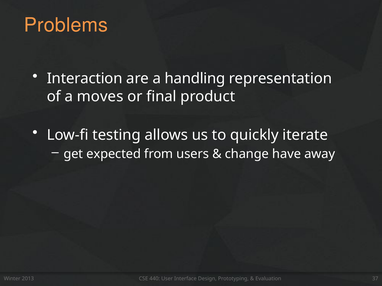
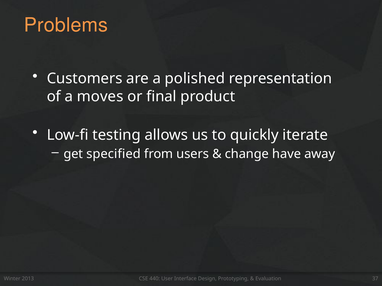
Interaction: Interaction -> Customers
handling: handling -> polished
expected: expected -> specified
